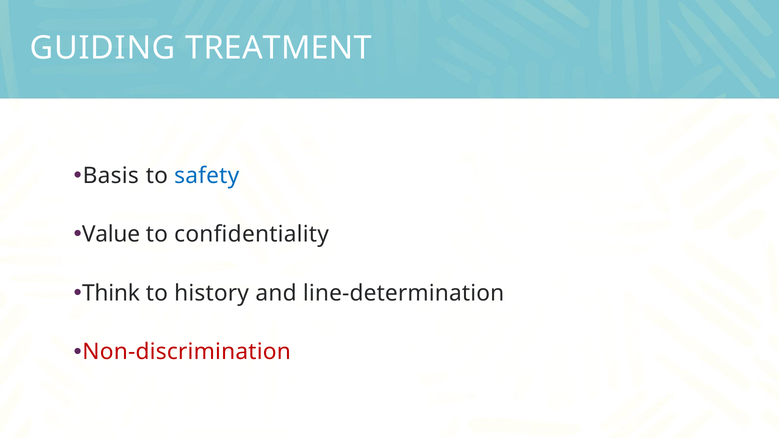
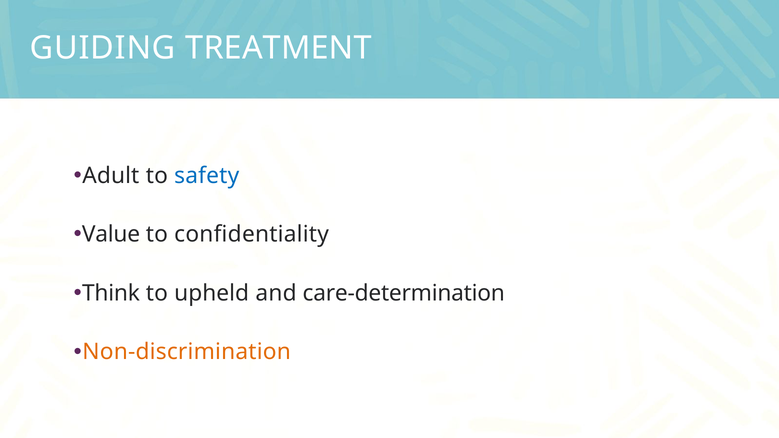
Basis: Basis -> Adult
history: history -> upheld
line-determination: line-determination -> care-determination
Non-discrimination colour: red -> orange
